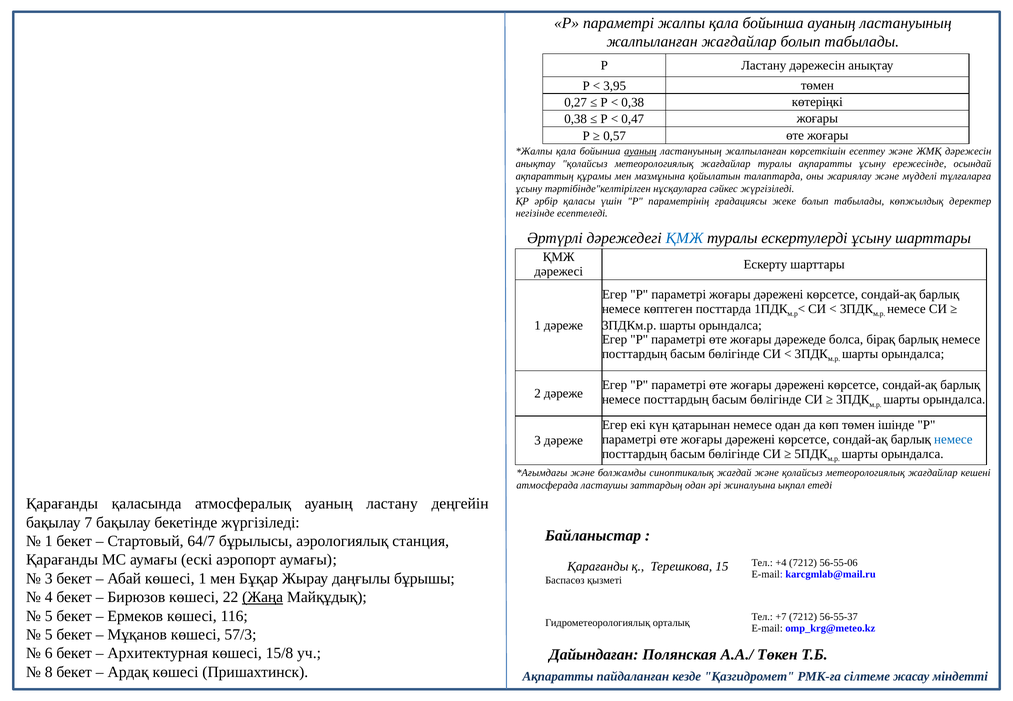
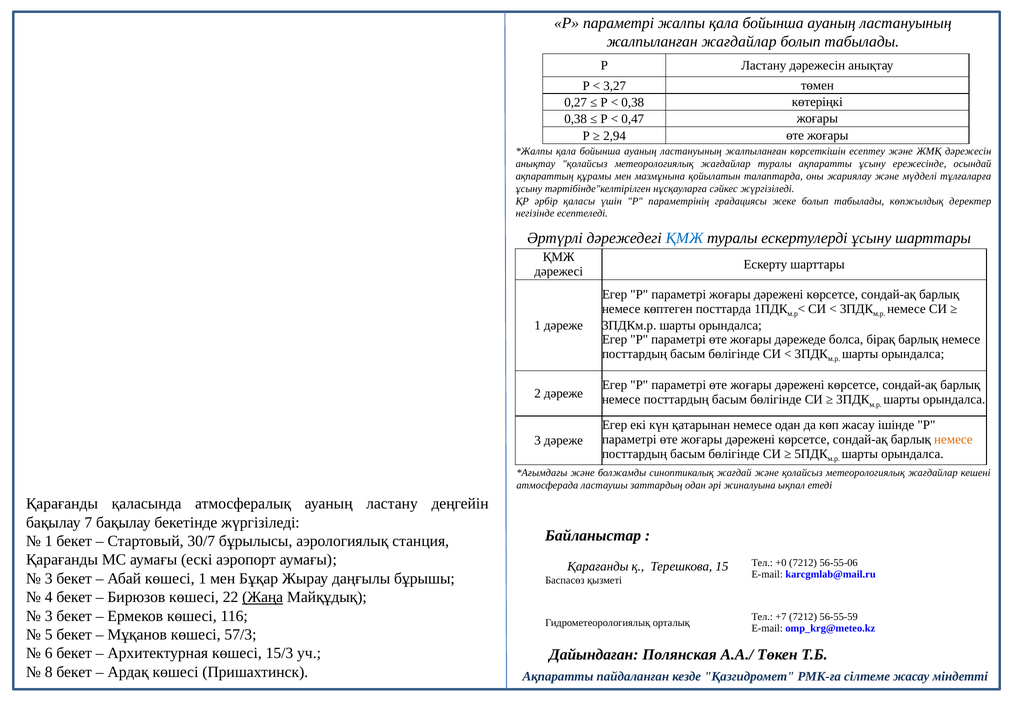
3,95: 3,95 -> 3,27
0,57: 0,57 -> 2,94
ауаның at (640, 151) underline: present -> none
көп төмен: төмен -> жасау
немесе at (953, 440) colour: blue -> orange
64/7: 64/7 -> 30/7
+4: +4 -> +0
5 at (49, 616): 5 -> 3
56-55-37: 56-55-37 -> 56-55-59
15/8: 15/8 -> 15/3
